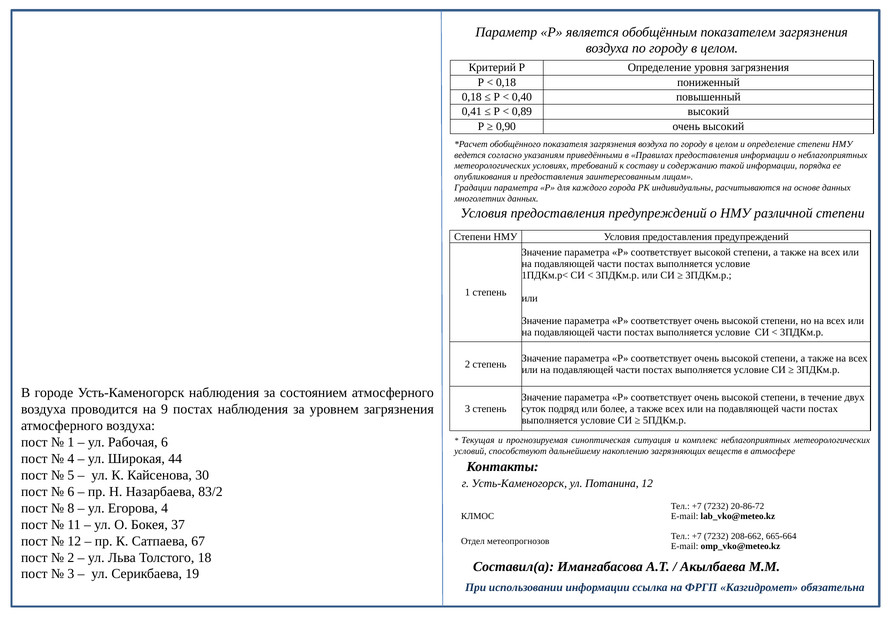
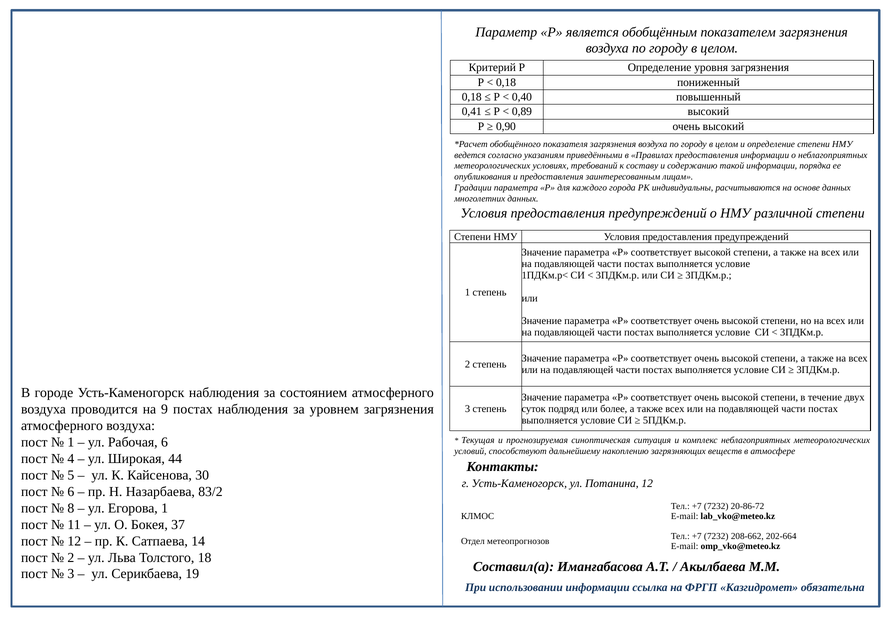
Егорова 4: 4 -> 1
665-664: 665-664 -> 202-664
67: 67 -> 14
